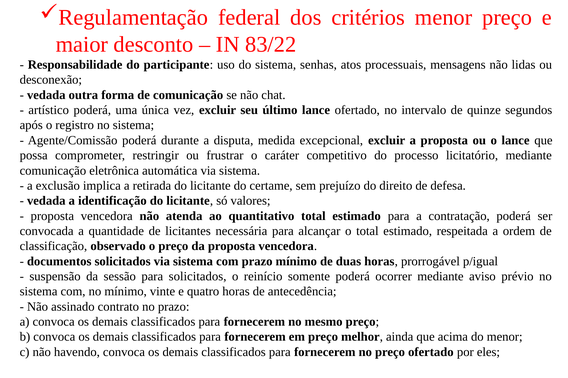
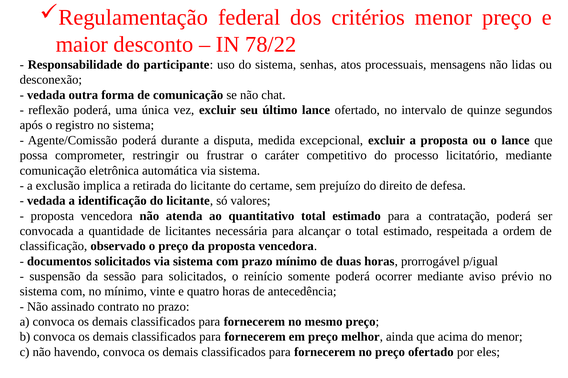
83/22: 83/22 -> 78/22
artístico: artístico -> reflexão
